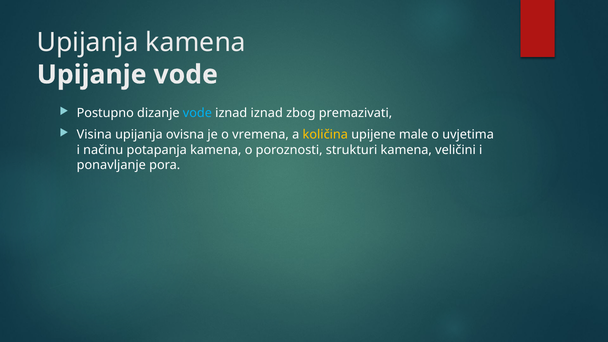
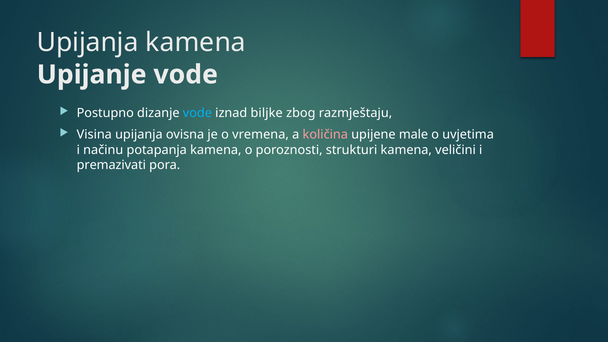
iznad iznad: iznad -> biljke
premazivati: premazivati -> razmještaju
količina colour: yellow -> pink
ponavljanje: ponavljanje -> premazivati
